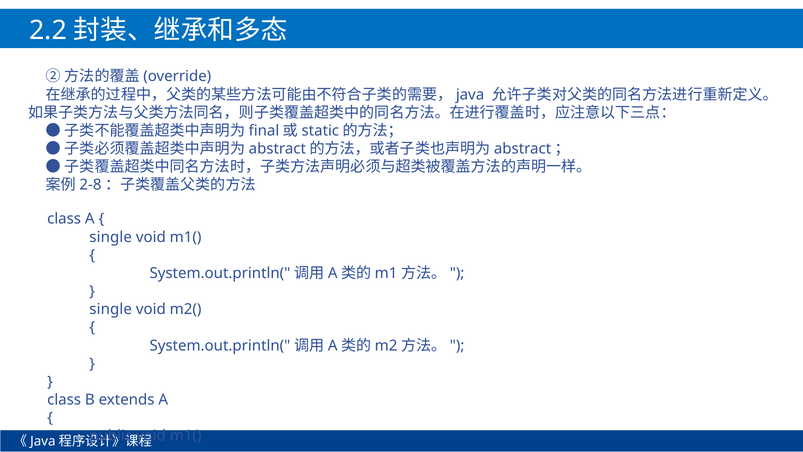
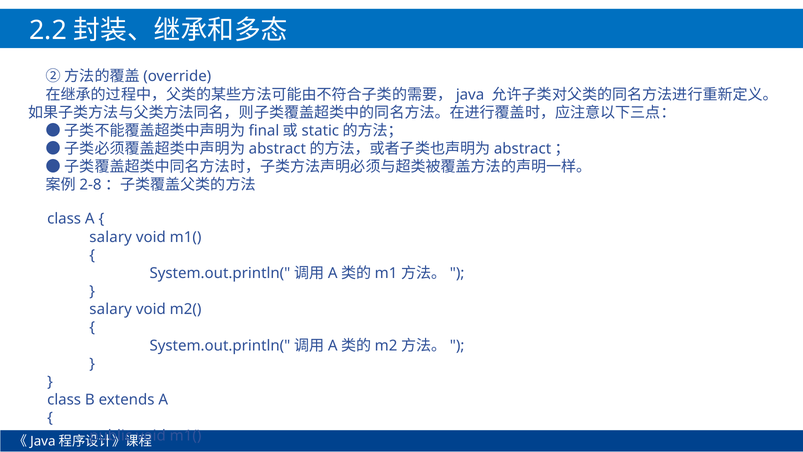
single at (111, 237): single -> salary
single at (111, 309): single -> salary
